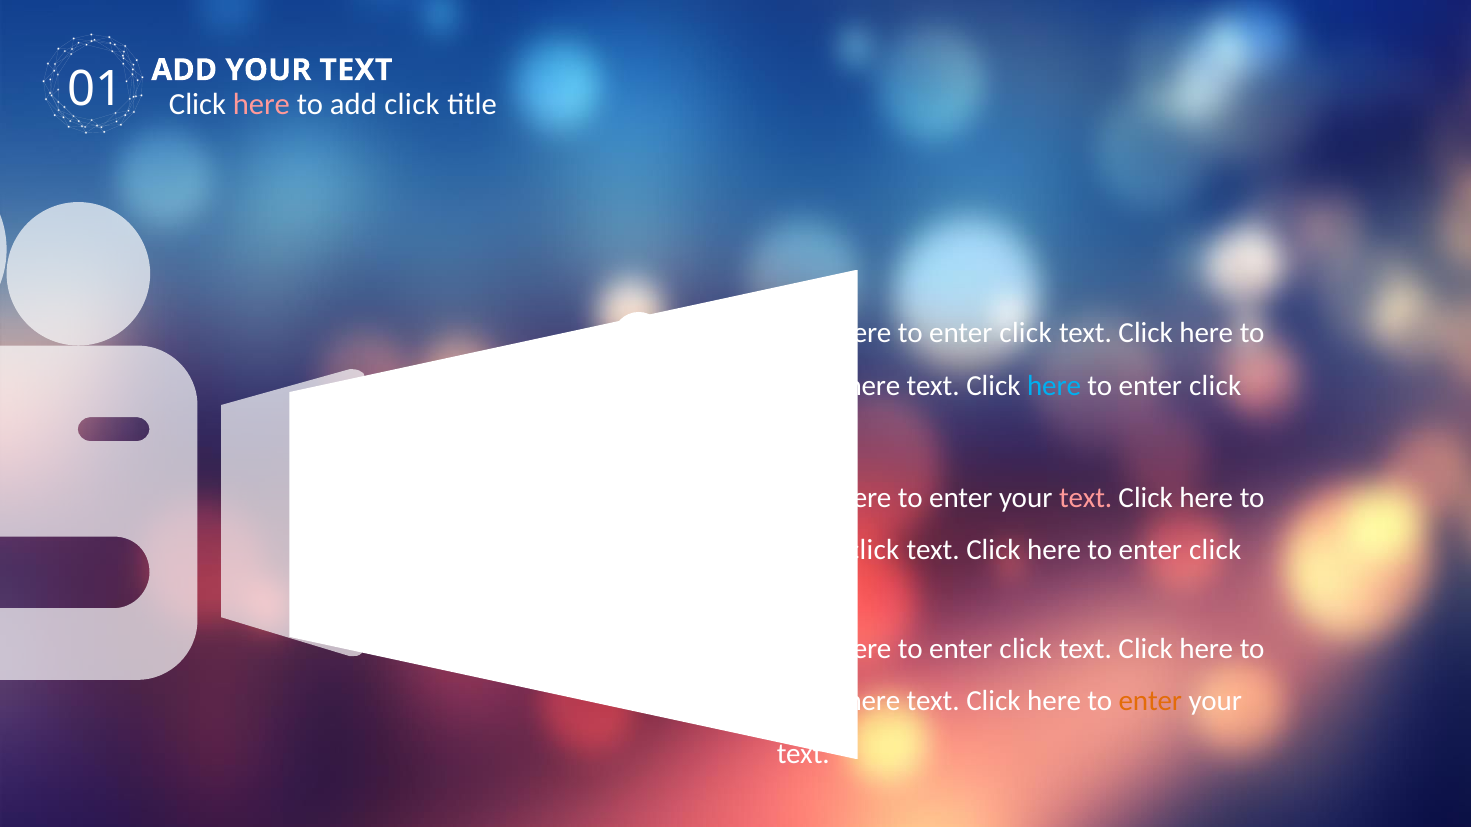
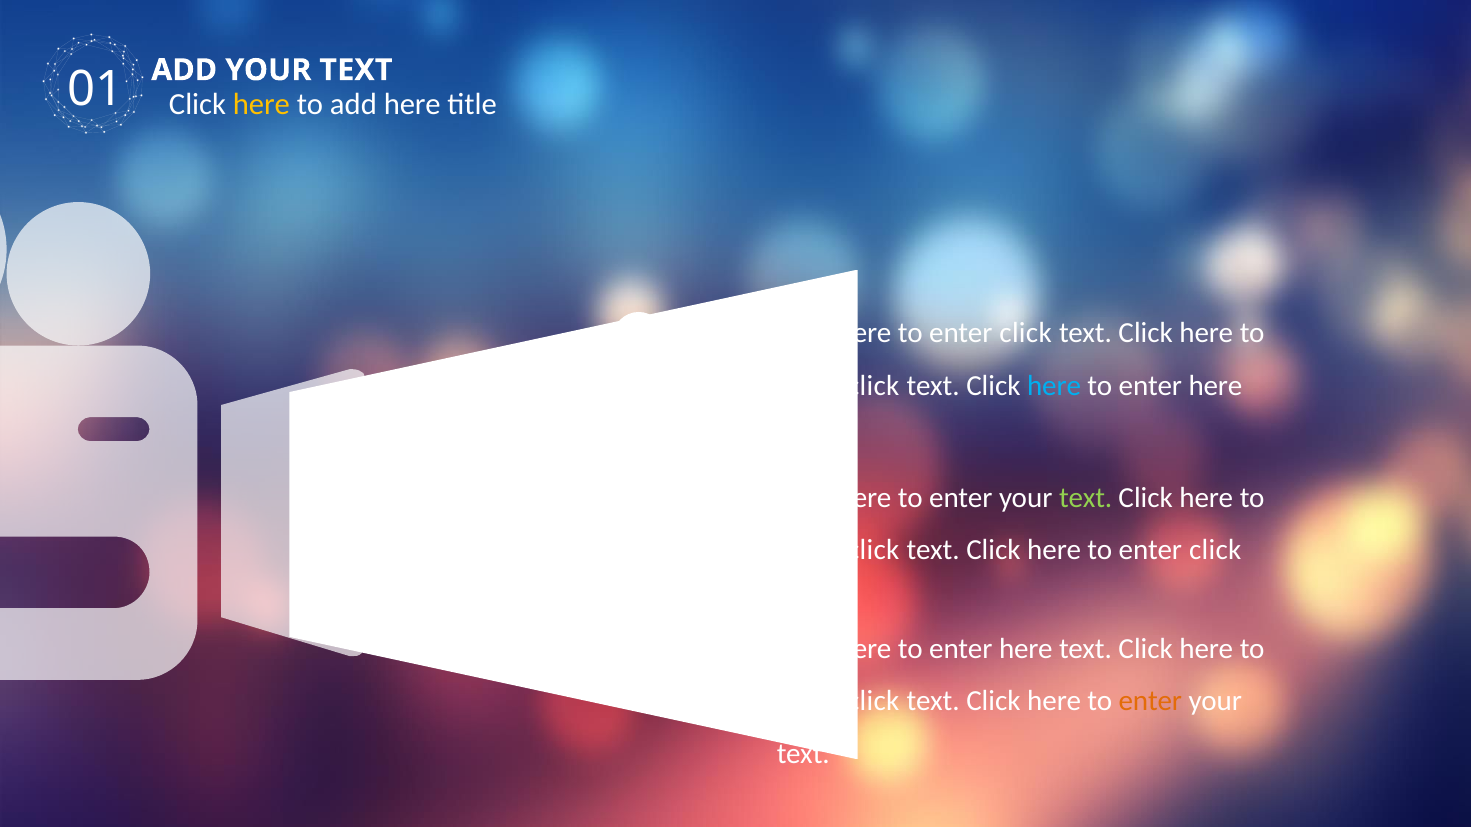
here at (261, 104) colour: pink -> yellow
add click: click -> here
here at (873, 386): here -> click
click at (1215, 386): click -> here
text at (1086, 498) colour: pink -> light green
click at (1026, 649): click -> here
here at (873, 701): here -> click
